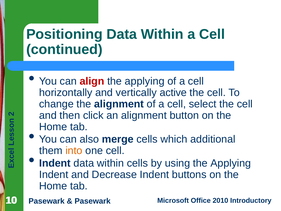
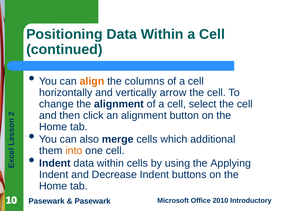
align colour: red -> orange
applying at (145, 81): applying -> columns
active: active -> arrow
